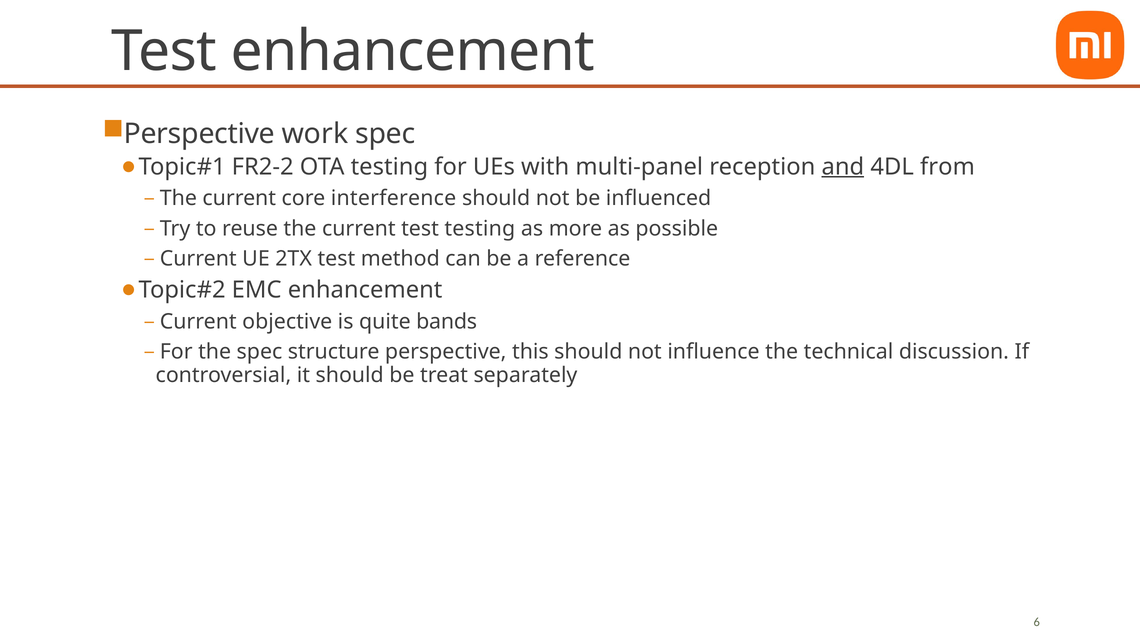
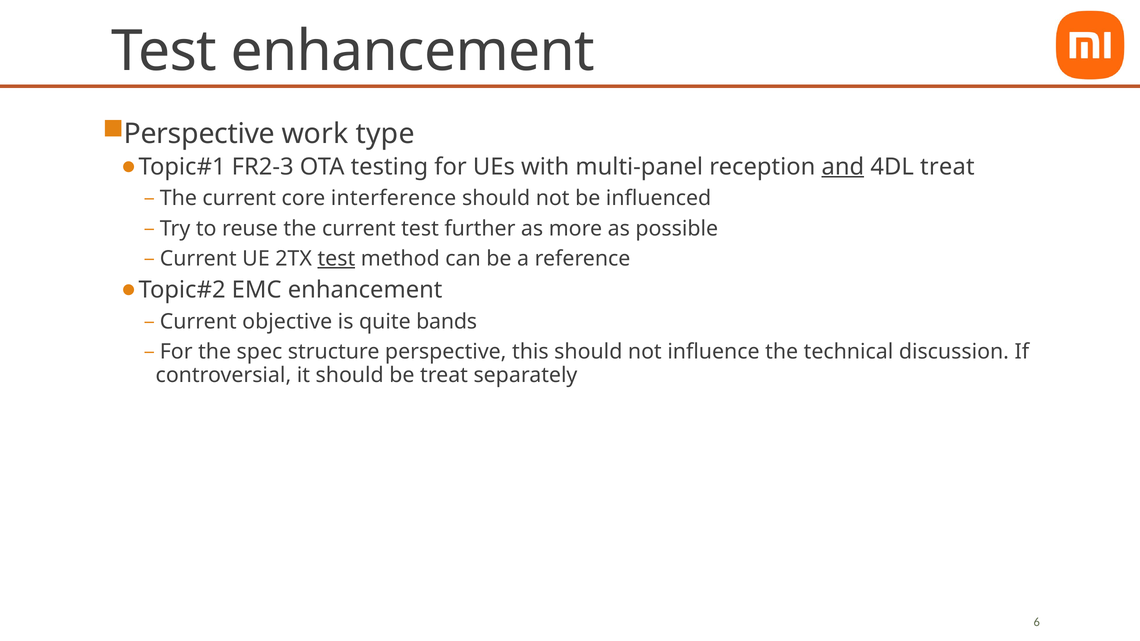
work spec: spec -> type
FR2-2: FR2-2 -> FR2-3
4DL from: from -> treat
test testing: testing -> further
test at (336, 259) underline: none -> present
